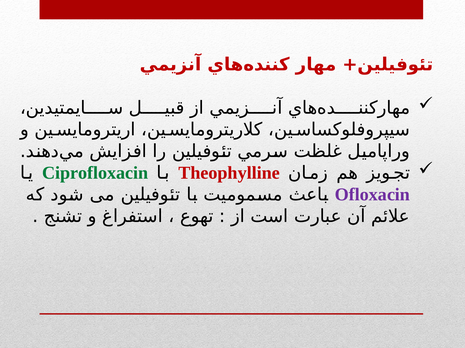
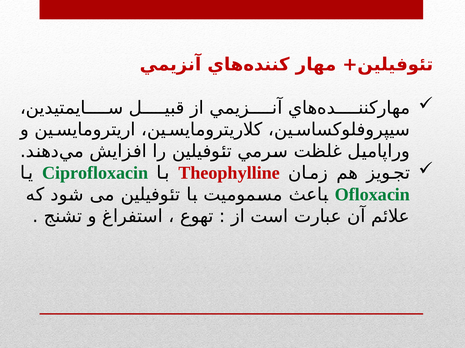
Ofloxacin colour: purple -> green
